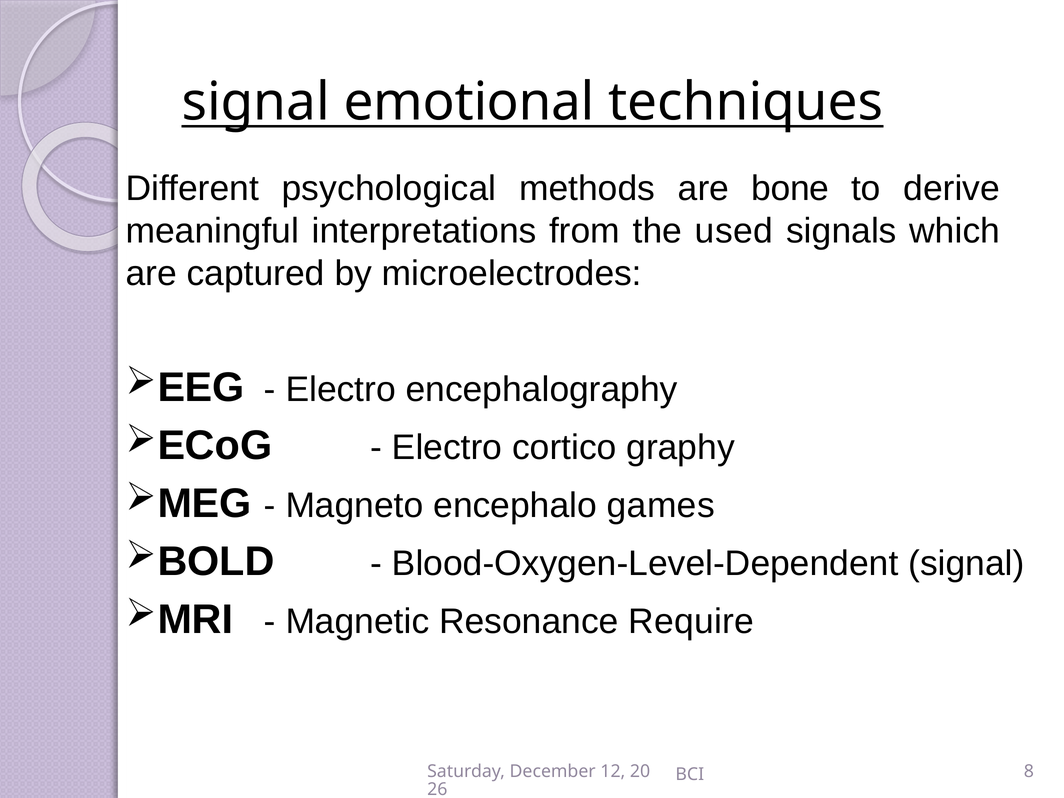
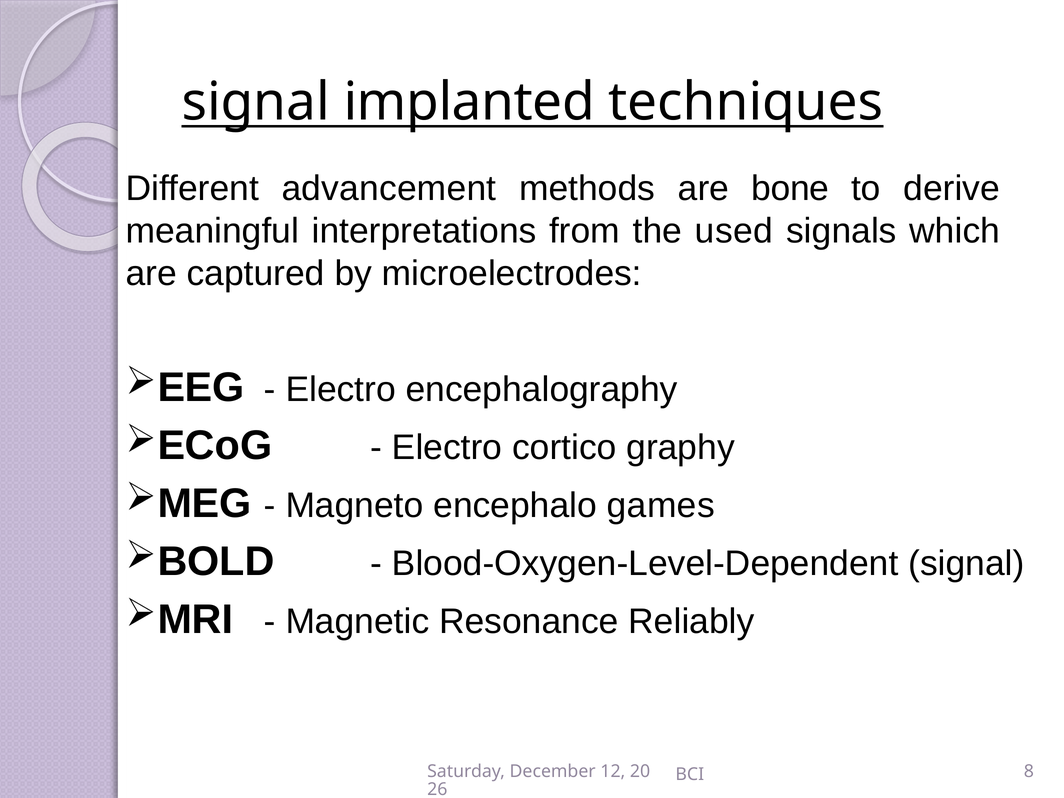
emotional: emotional -> implanted
psychological: psychological -> advancement
Require: Require -> Reliably
